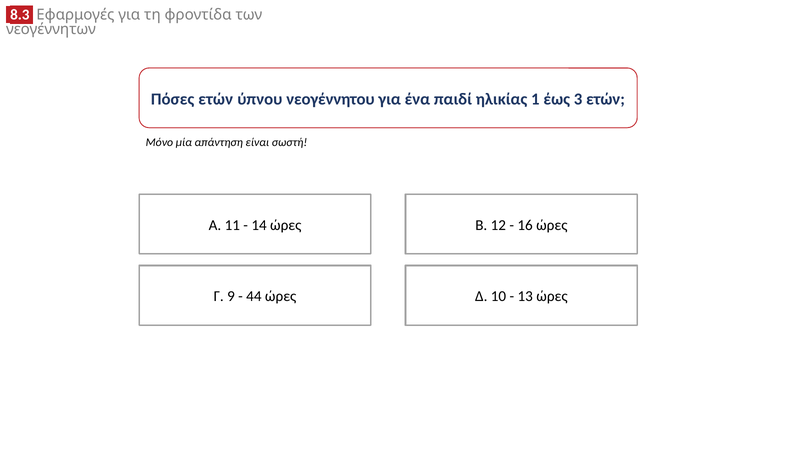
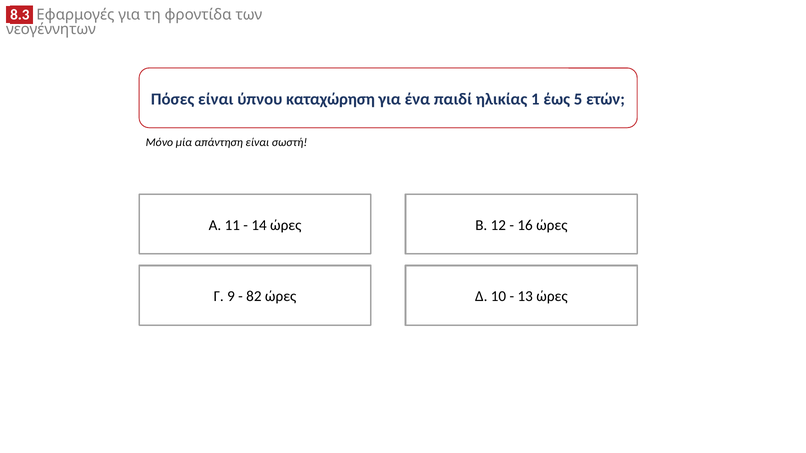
Πόσες ετών: ετών -> είναι
νεογέννητου: νεογέννητου -> καταχώρηση
3: 3 -> 5
44: 44 -> 82
